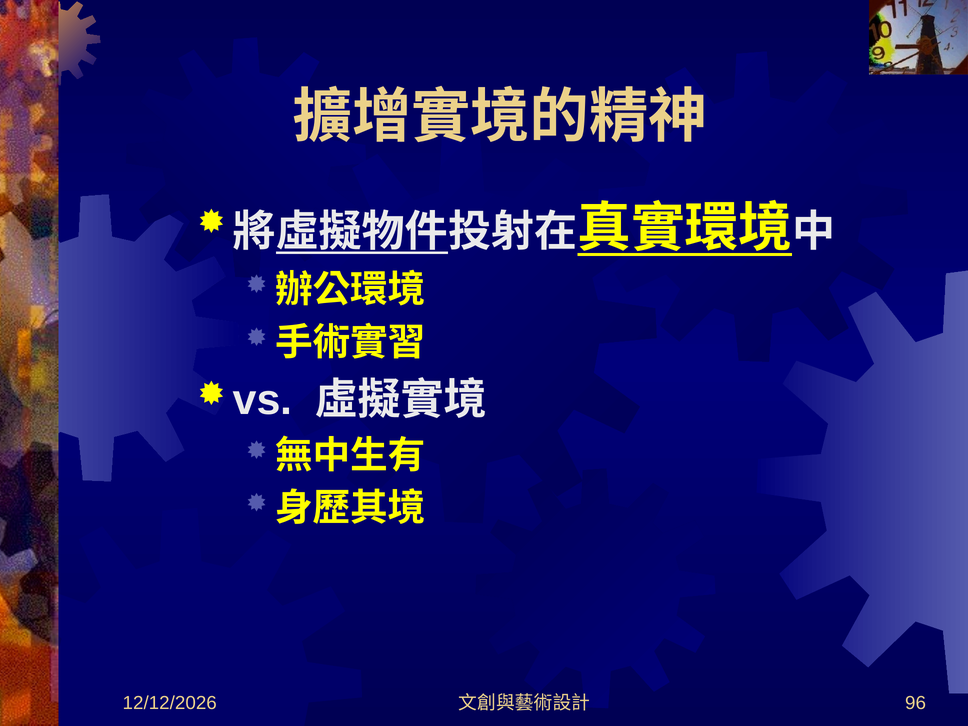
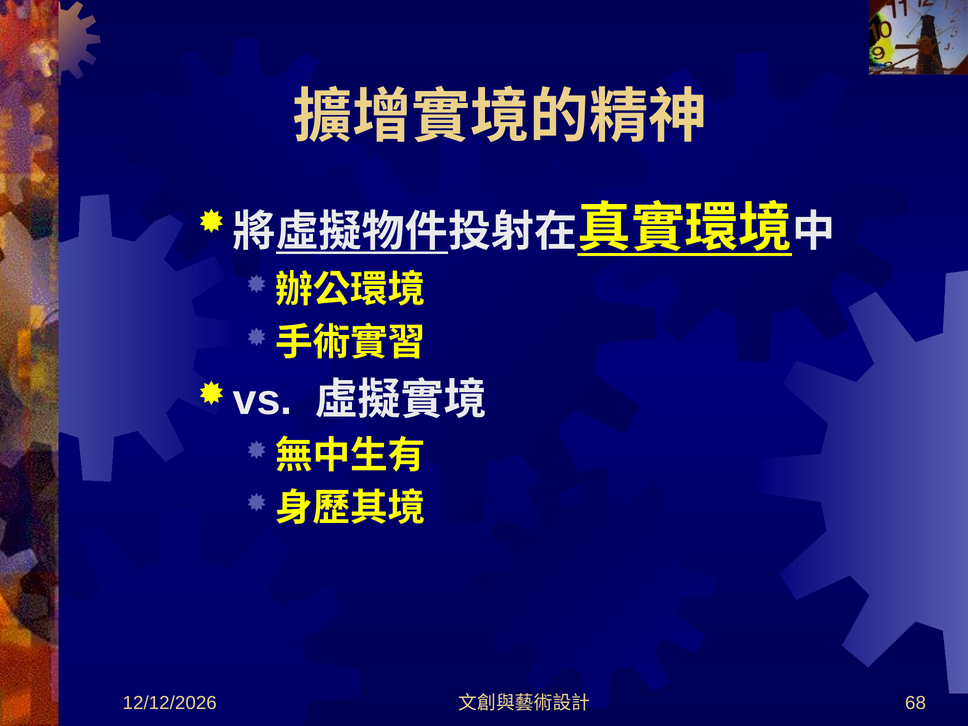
96: 96 -> 68
